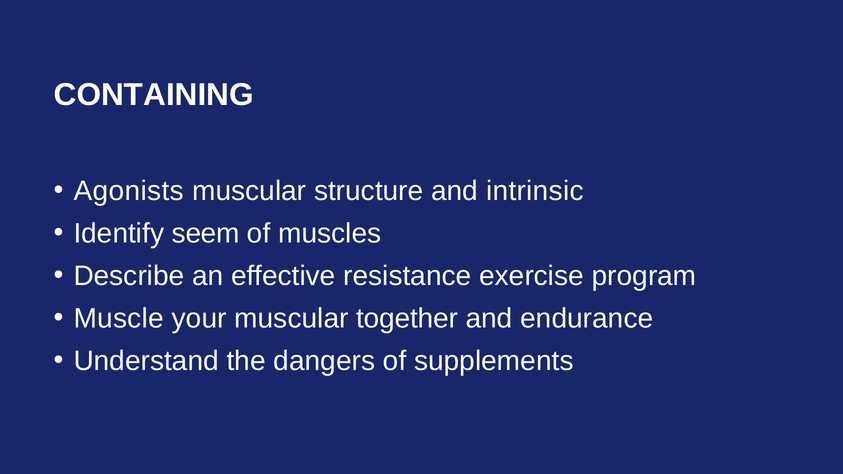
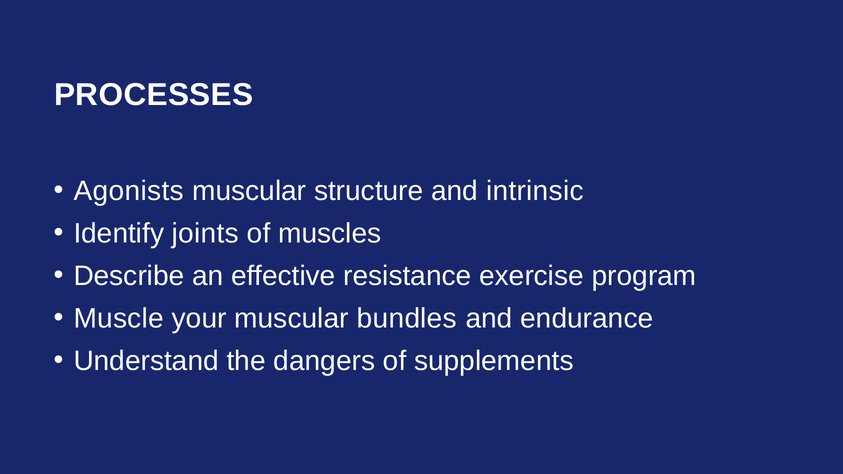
CONTAINING: CONTAINING -> PROCESSES
seem: seem -> joints
together: together -> bundles
